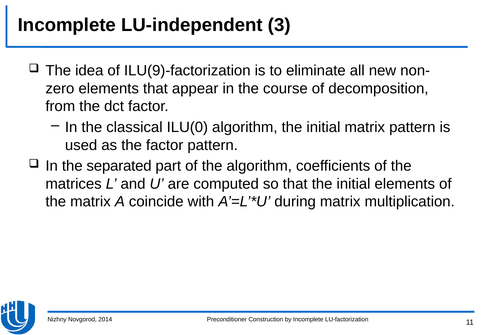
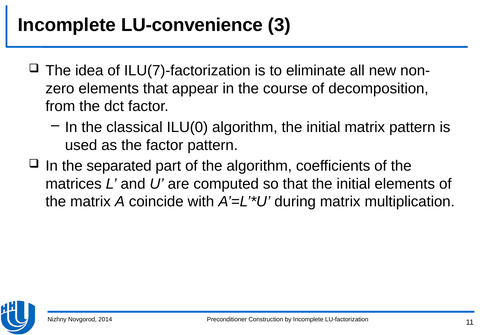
LU-independent: LU-independent -> LU-convenience
ILU(9)-factorization: ILU(9)-factorization -> ILU(7)-factorization
